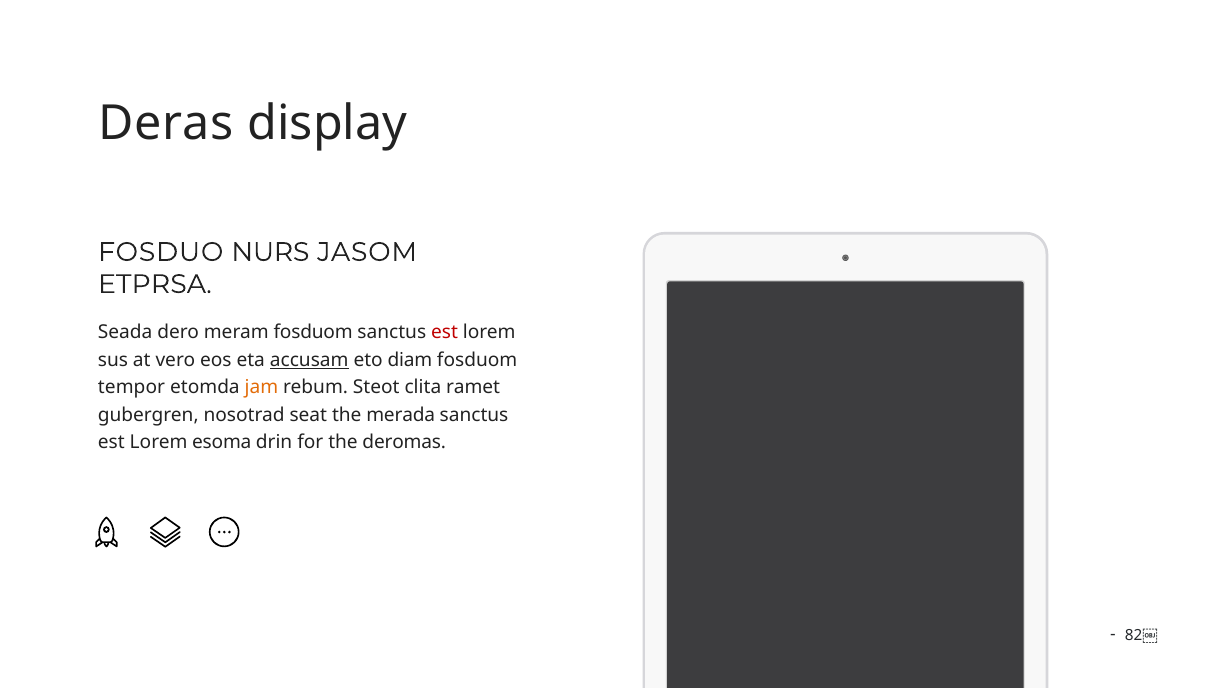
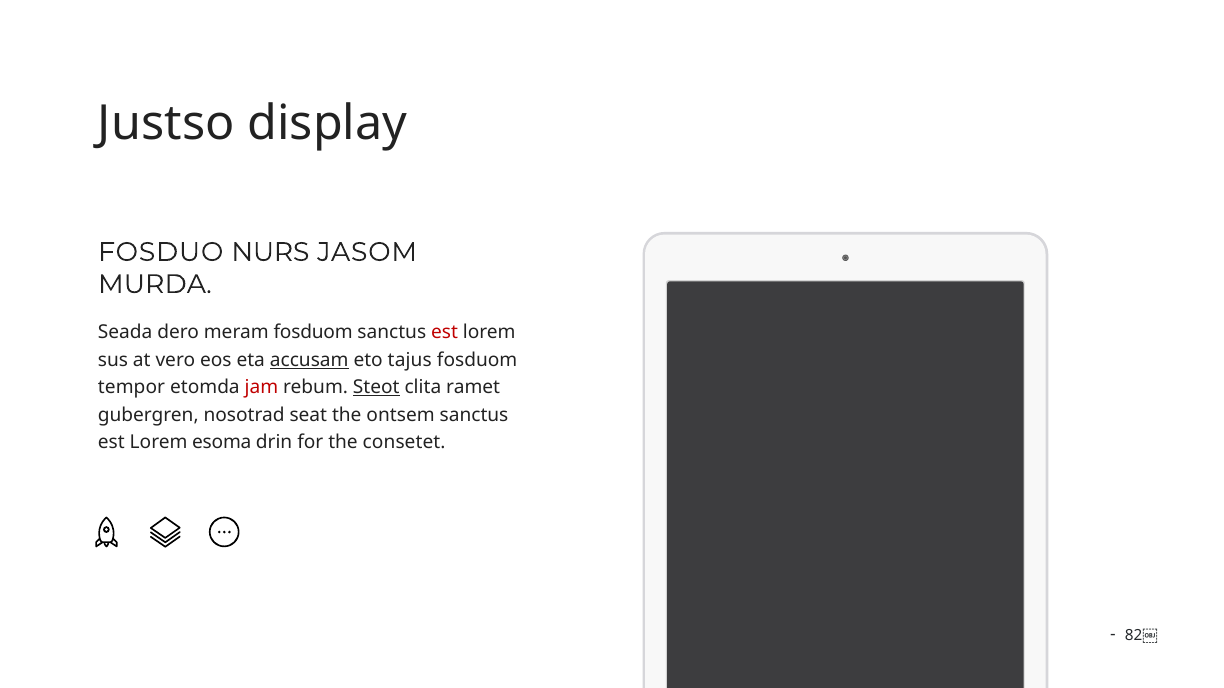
Deras: Deras -> Justso
ETPRSA: ETPRSA -> MURDA
diam: diam -> tajus
jam colour: orange -> red
Steot underline: none -> present
merada: merada -> ontsem
deromas: deromas -> consetet
